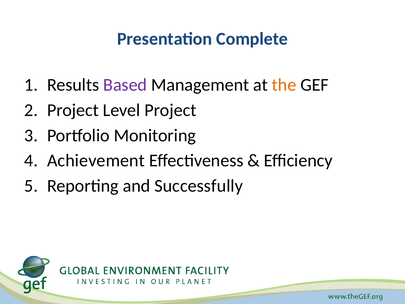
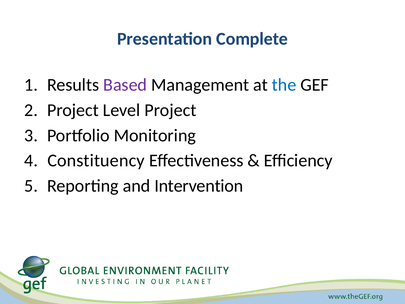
the colour: orange -> blue
Achievement: Achievement -> Constituency
Successfully: Successfully -> Intervention
